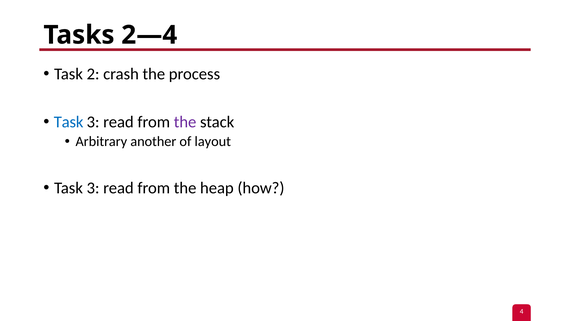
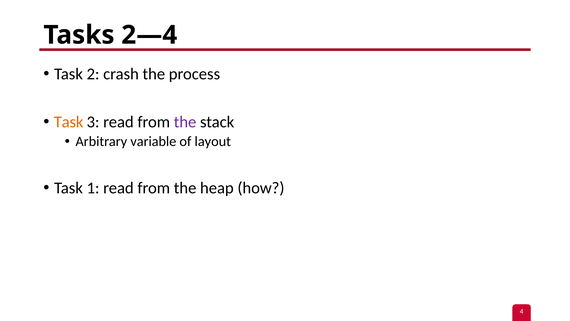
Task at (69, 122) colour: blue -> orange
another: another -> variable
3 at (93, 188): 3 -> 1
